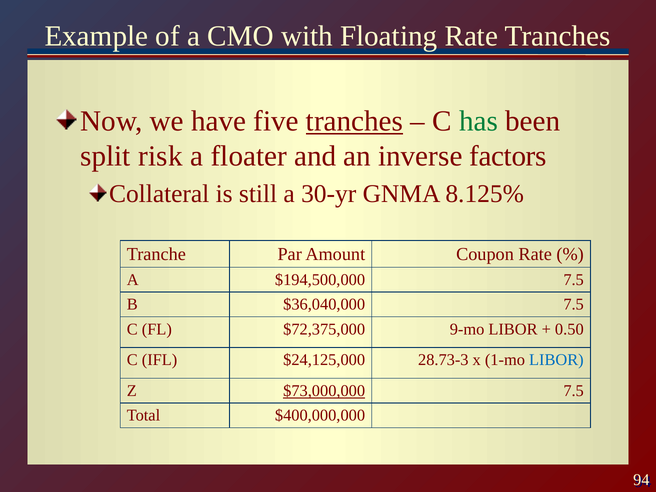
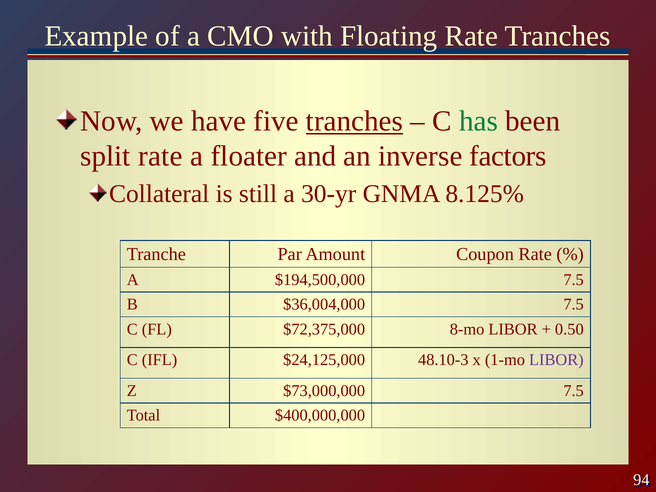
split risk: risk -> rate
$36,040,000: $36,040,000 -> $36,004,000
9-mo: 9-mo -> 8-mo
28.73-3: 28.73-3 -> 48.10-3
LIBOR at (556, 360) colour: blue -> purple
$73,000,000 underline: present -> none
